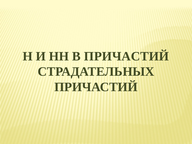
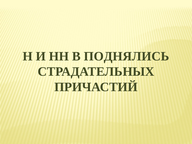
В ПРИЧАСТИЙ: ПРИЧАСТИЙ -> ПОДНЯЛИСЬ
